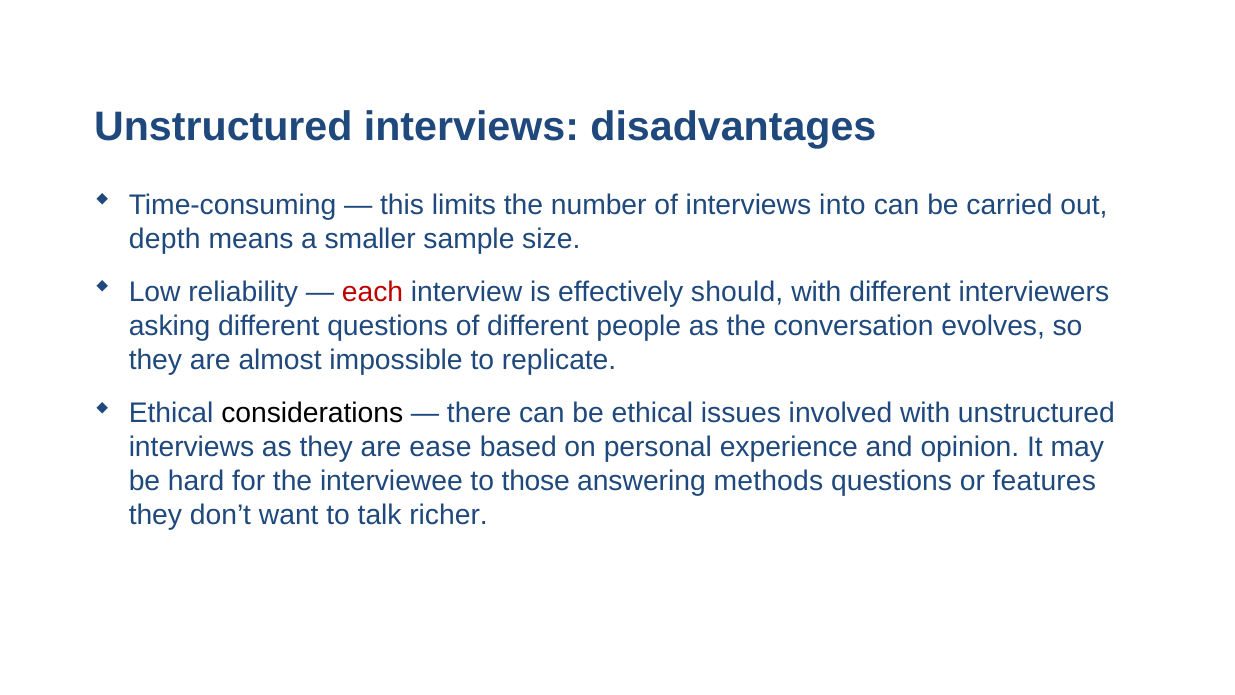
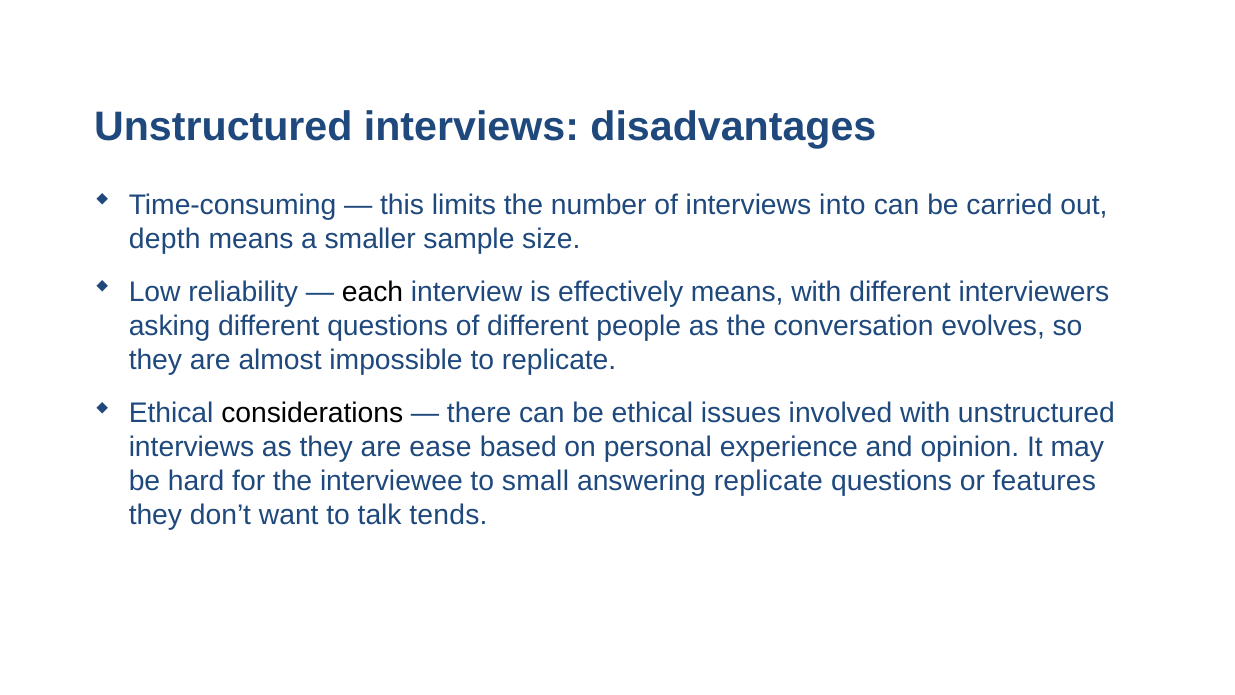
each colour: red -> black
effectively should: should -> means
those: those -> small
answering methods: methods -> replicate
richer: richer -> tends
